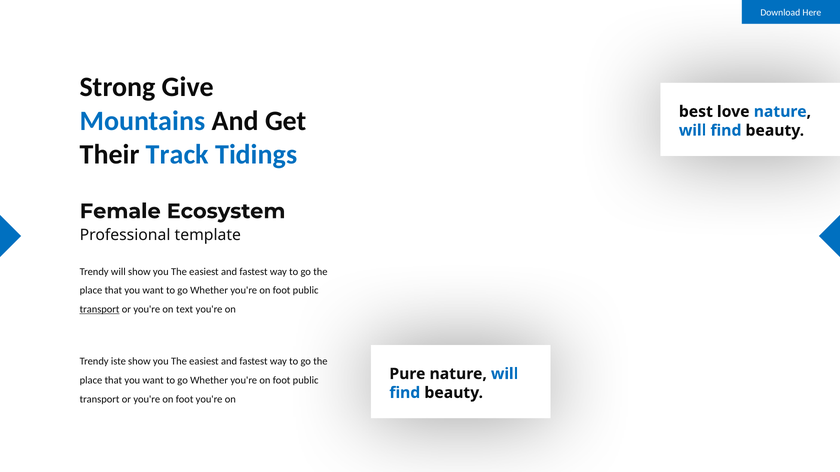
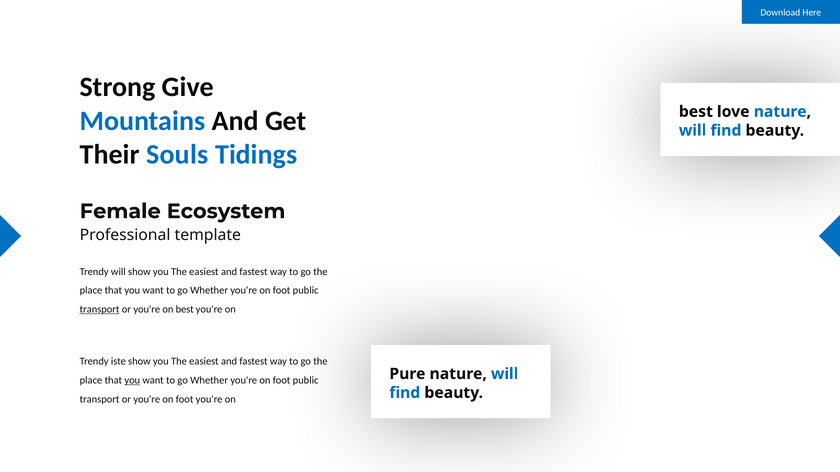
Track: Track -> Souls
on text: text -> best
you at (132, 381) underline: none -> present
